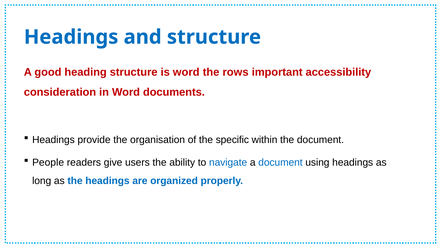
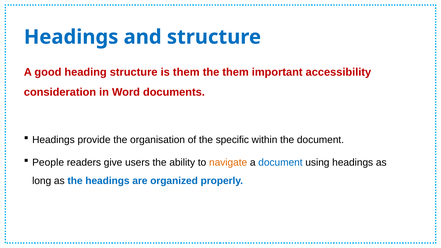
is word: word -> them
the rows: rows -> them
navigate colour: blue -> orange
